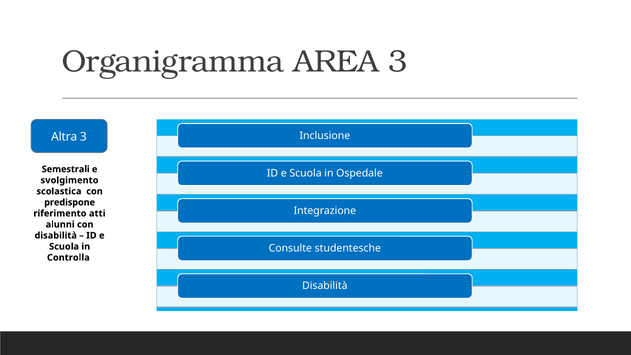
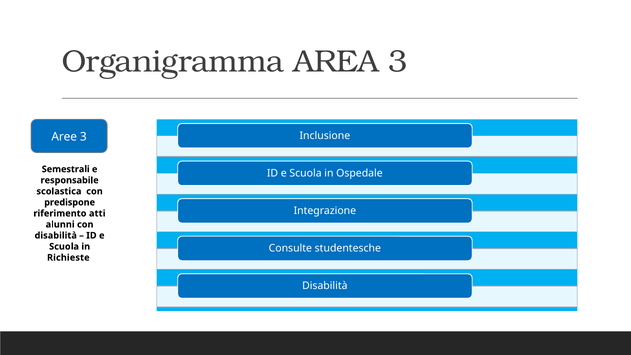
Altra: Altra -> Aree
svolgimento: svolgimento -> responsabile
Controlla: Controlla -> Richieste
